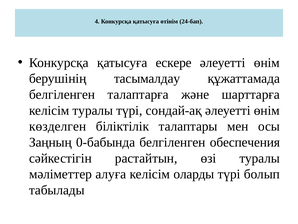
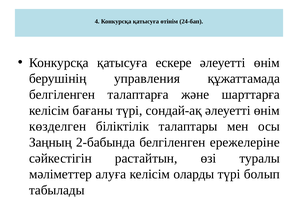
тасымалдау: тасымалдау -> управления
келісім туралы: туралы -> бағаны
0-бабында: 0-бабында -> 2-бабында
обеспечения: обеспечения -> ережелеріне
